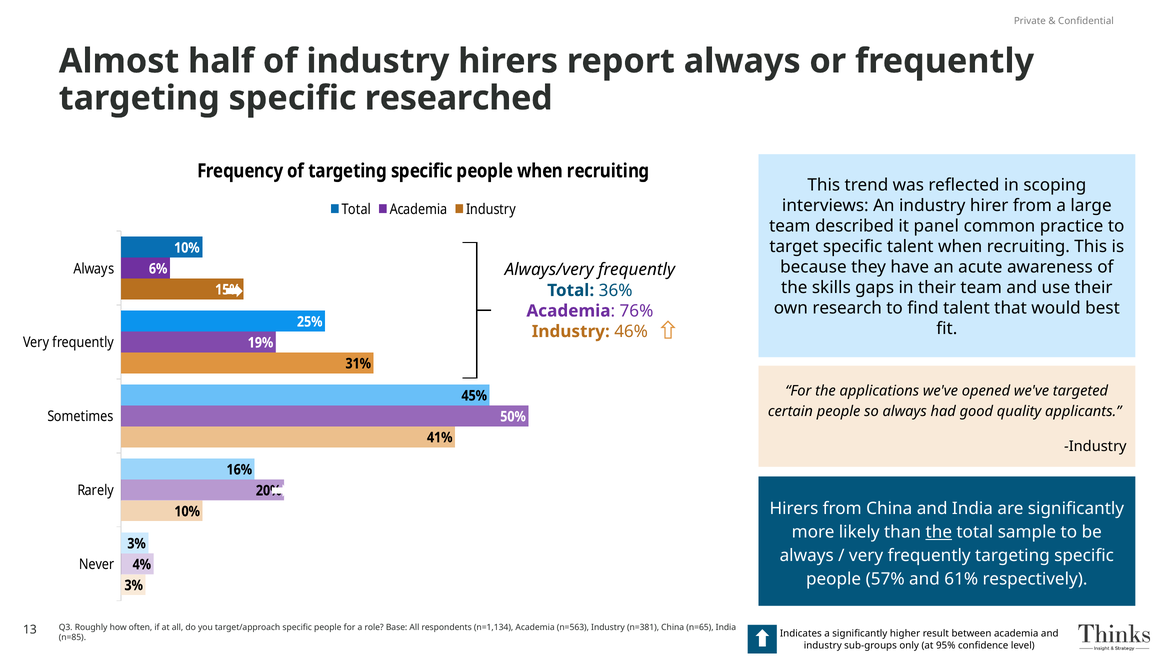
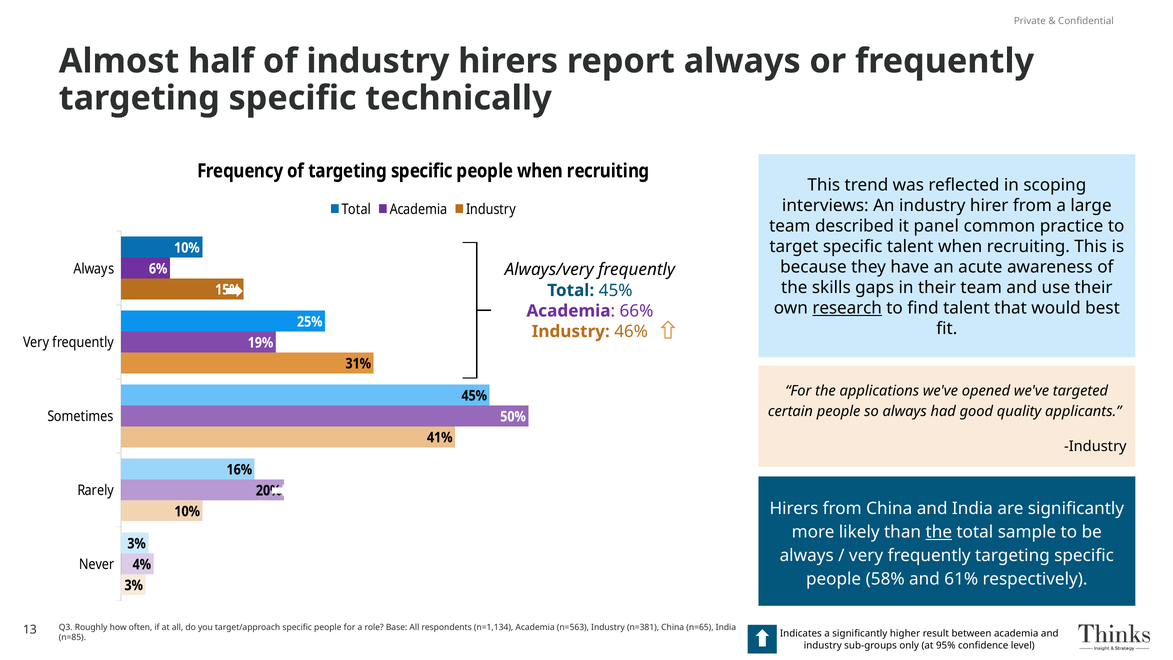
researched: researched -> technically
Total 36%: 36% -> 45%
research underline: none -> present
76%: 76% -> 66%
57%: 57% -> 58%
